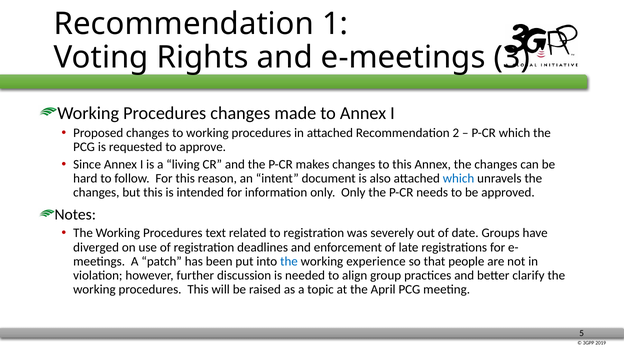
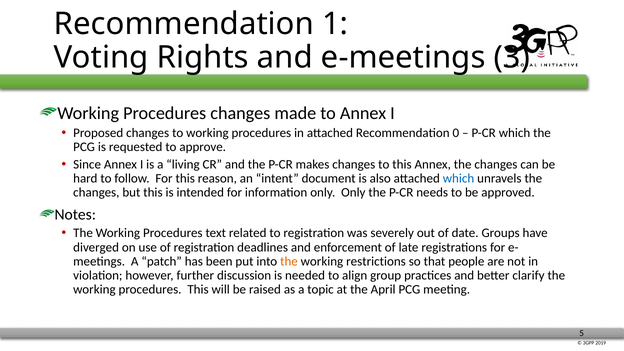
2: 2 -> 0
the at (289, 261) colour: blue -> orange
experience: experience -> restrictions
